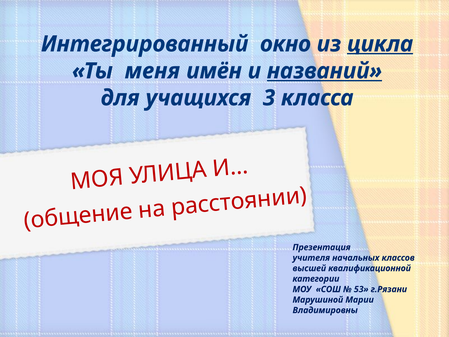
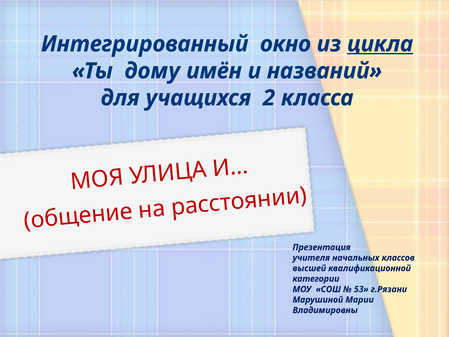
меня: меня -> дому
названий underline: present -> none
3: 3 -> 2
